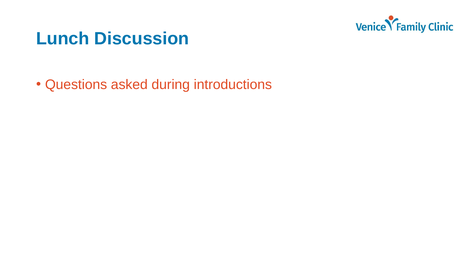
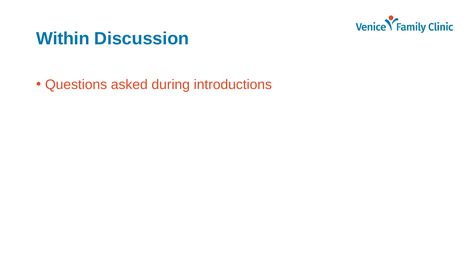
Lunch: Lunch -> Within
